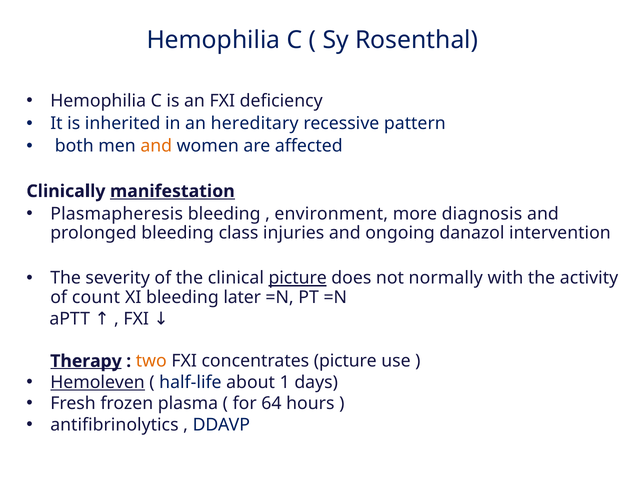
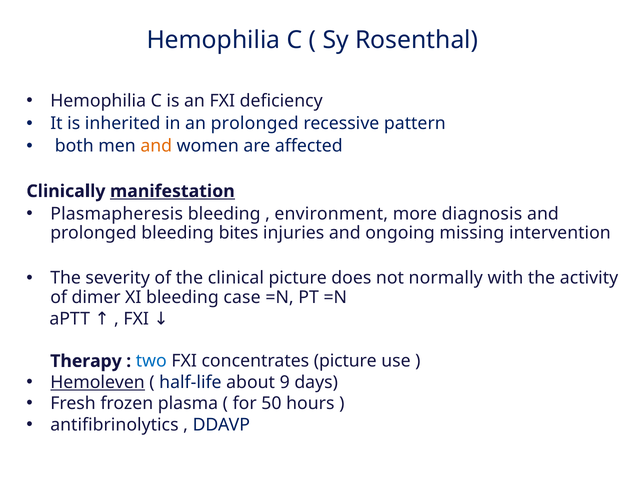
an hereditary: hereditary -> prolonged
class: class -> bites
danazol: danazol -> missing
picture at (298, 278) underline: present -> none
count: count -> dimer
later: later -> case
Therapy underline: present -> none
two colour: orange -> blue
1: 1 -> 9
64: 64 -> 50
